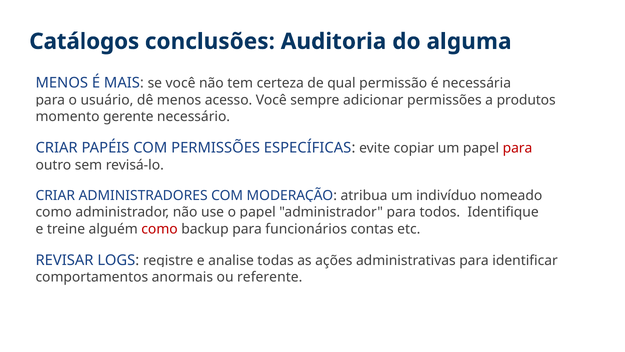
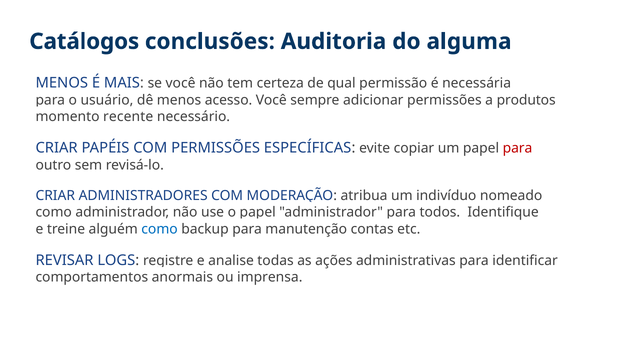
gerente: gerente -> recente
como at (160, 229) colour: red -> blue
funcionários: funcionários -> manutenção
referente: referente -> imprensa
